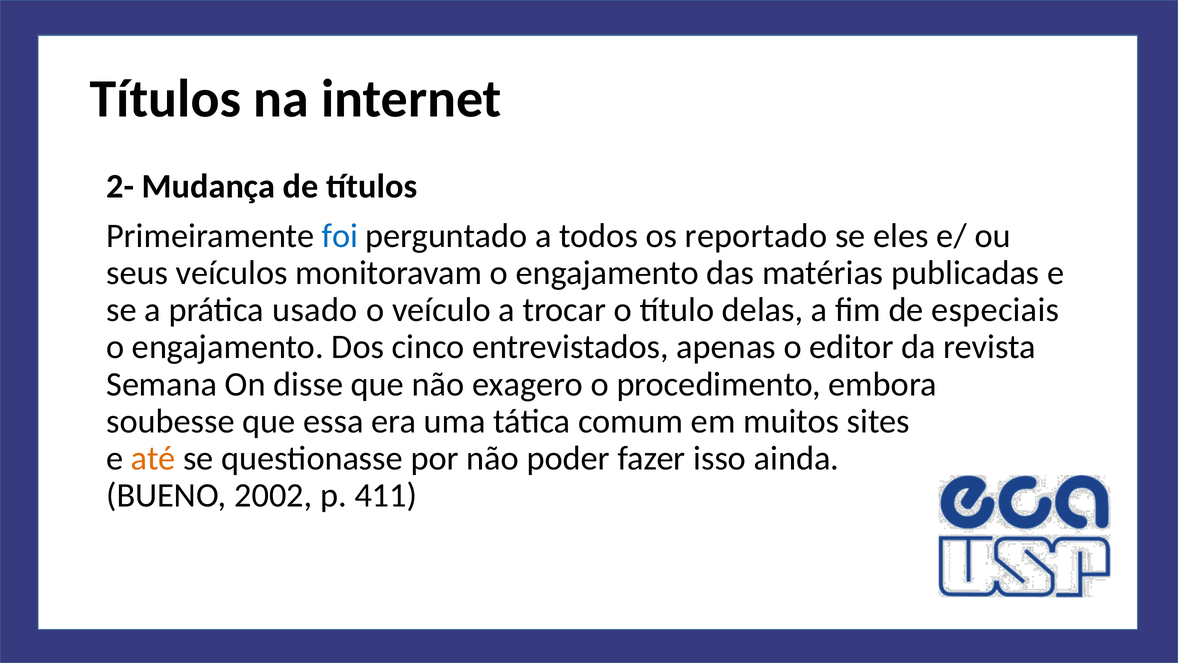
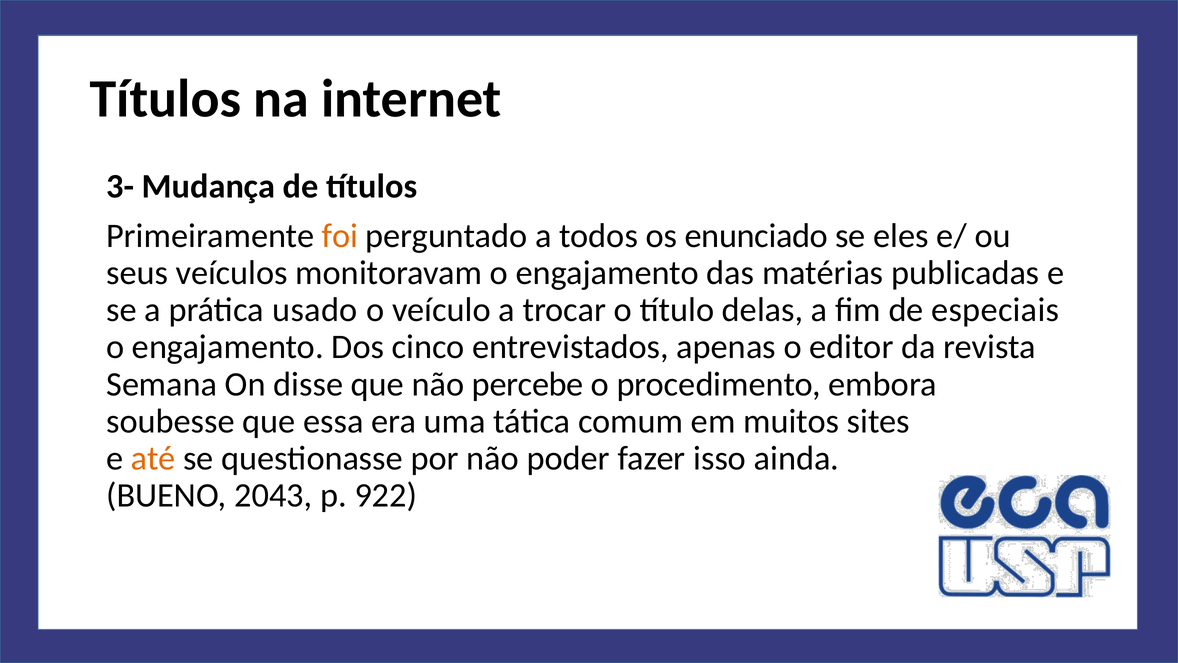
2-: 2- -> 3-
foi colour: blue -> orange
reportado: reportado -> enunciado
exagero: exagero -> percebe
2002: 2002 -> 2043
411: 411 -> 922
